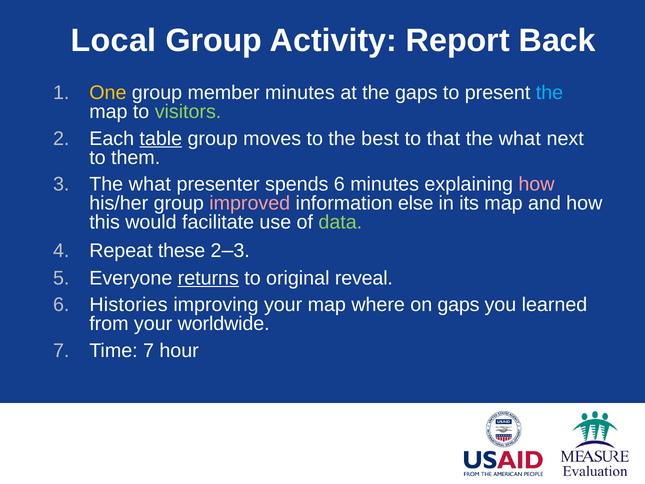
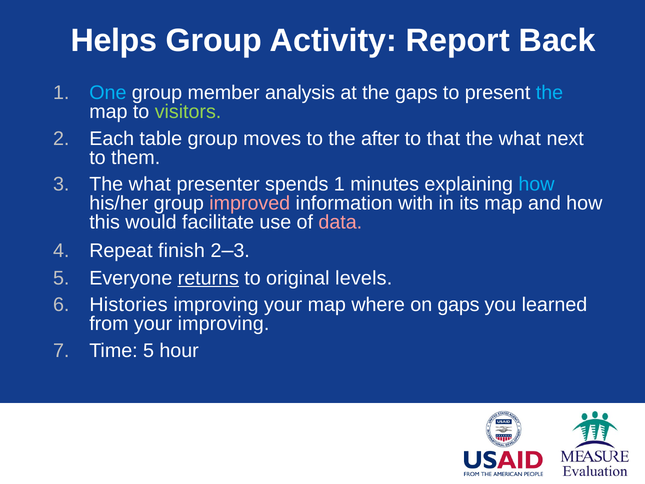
Local: Local -> Helps
One colour: yellow -> light blue
member minutes: minutes -> analysis
table underline: present -> none
best: best -> after
spends 6: 6 -> 1
how at (536, 184) colour: pink -> light blue
else: else -> with
data colour: light green -> pink
these: these -> finish
reveal: reveal -> levels
your worldwide: worldwide -> improving
Time 7: 7 -> 5
